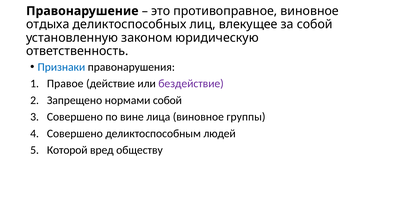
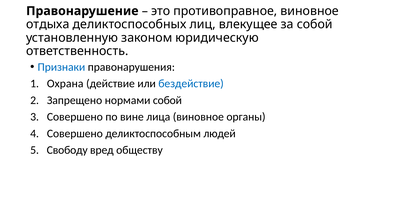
Правое: Правое -> Охрана
бездействие colour: purple -> blue
группы: группы -> органы
Которой: Которой -> Свободу
